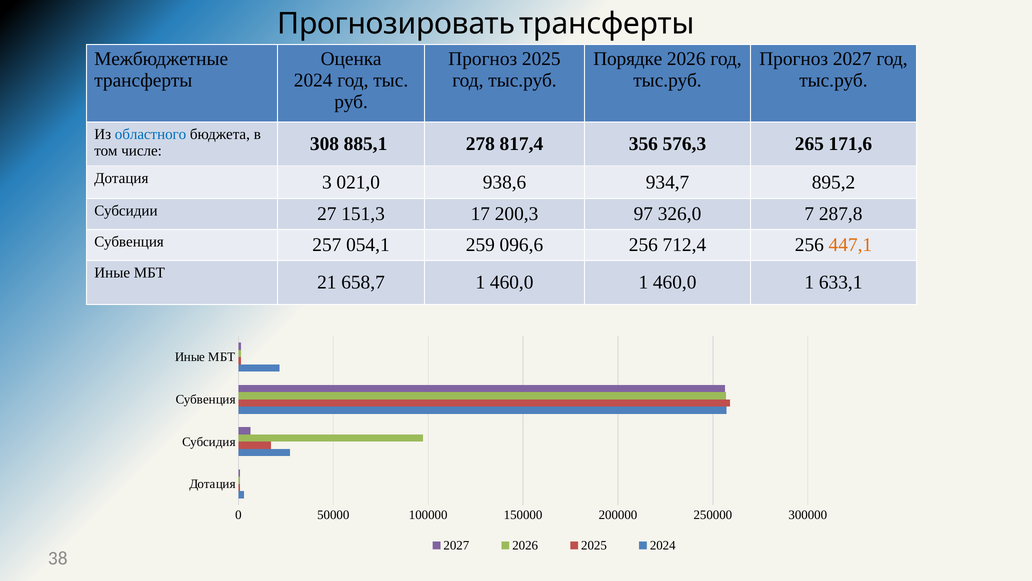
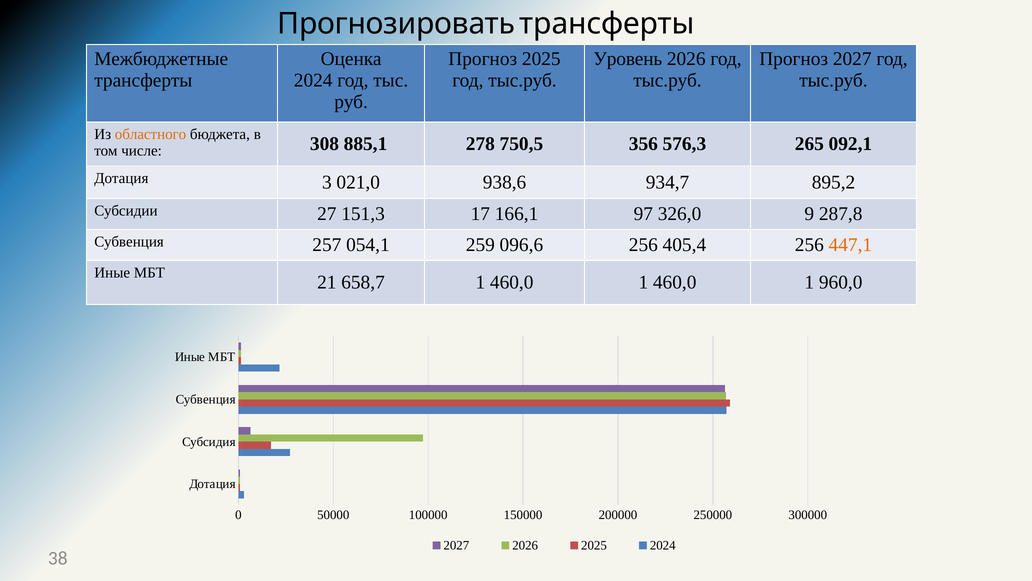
Порядке: Порядке -> Уровень
областного colour: blue -> orange
817,4: 817,4 -> 750,5
171,6: 171,6 -> 092,1
200,3: 200,3 -> 166,1
7: 7 -> 9
712,4: 712,4 -> 405,4
633,1: 633,1 -> 960,0
